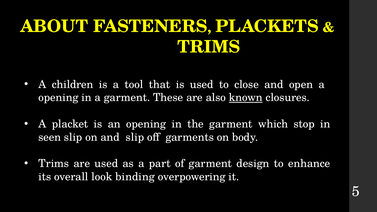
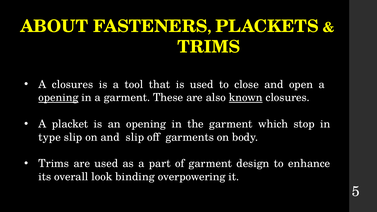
A children: children -> closures
opening at (58, 98) underline: none -> present
seen: seen -> type
